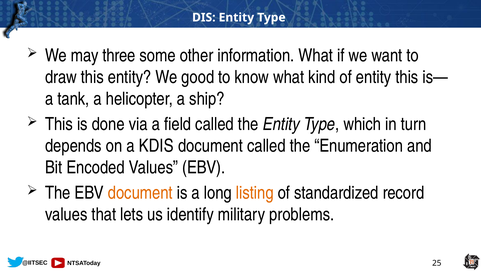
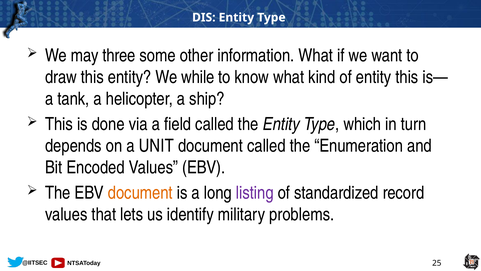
good: good -> while
KDIS: KDIS -> UNIT
listing colour: orange -> purple
